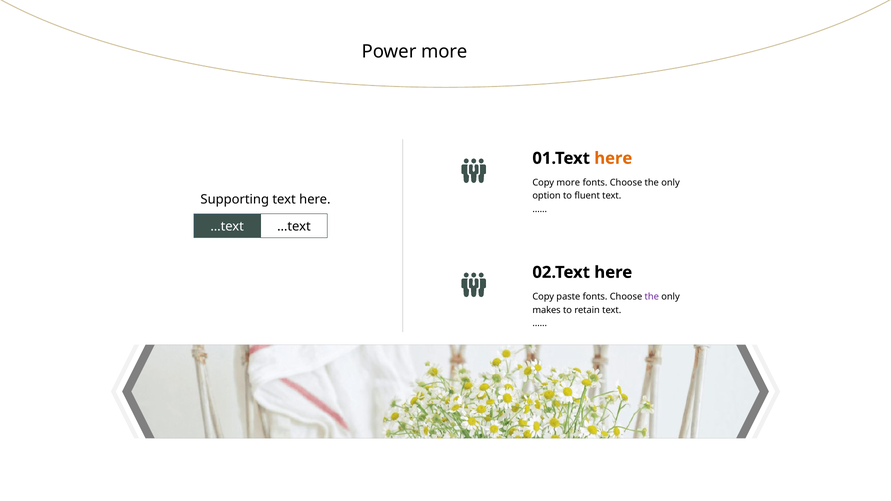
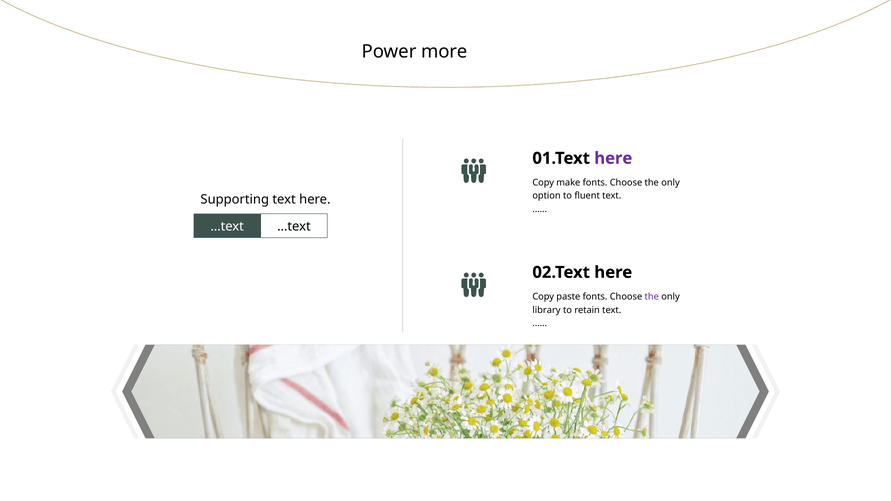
here at (613, 158) colour: orange -> purple
Copy more: more -> make
makes: makes -> library
